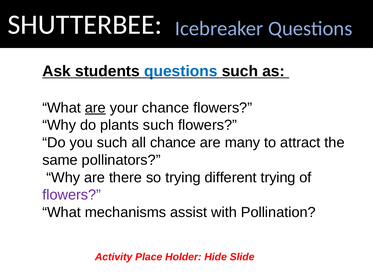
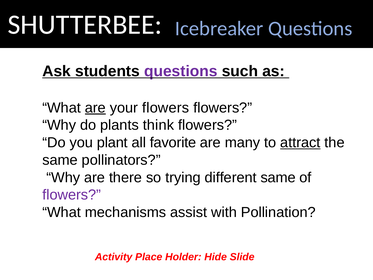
questions at (181, 71) colour: blue -> purple
your chance: chance -> flowers
plants such: such -> think
you such: such -> plant
all chance: chance -> favorite
attract underline: none -> present
different trying: trying -> same
